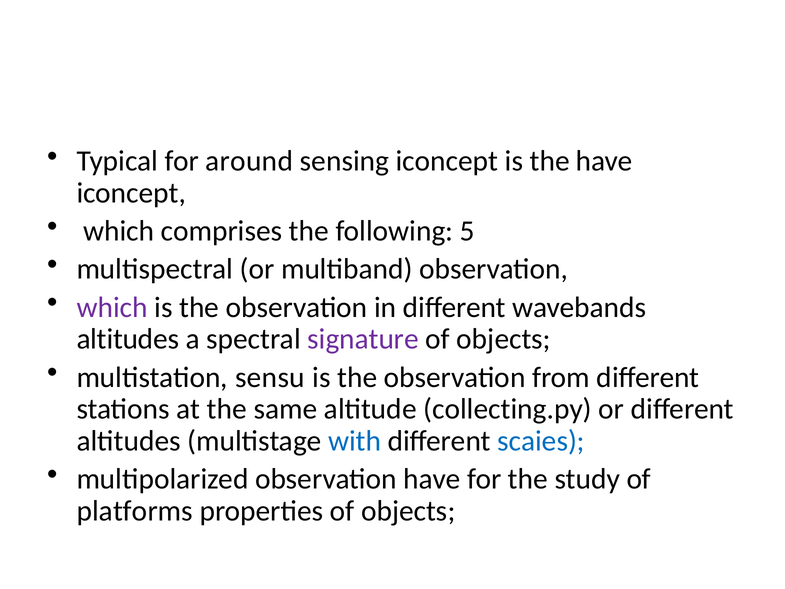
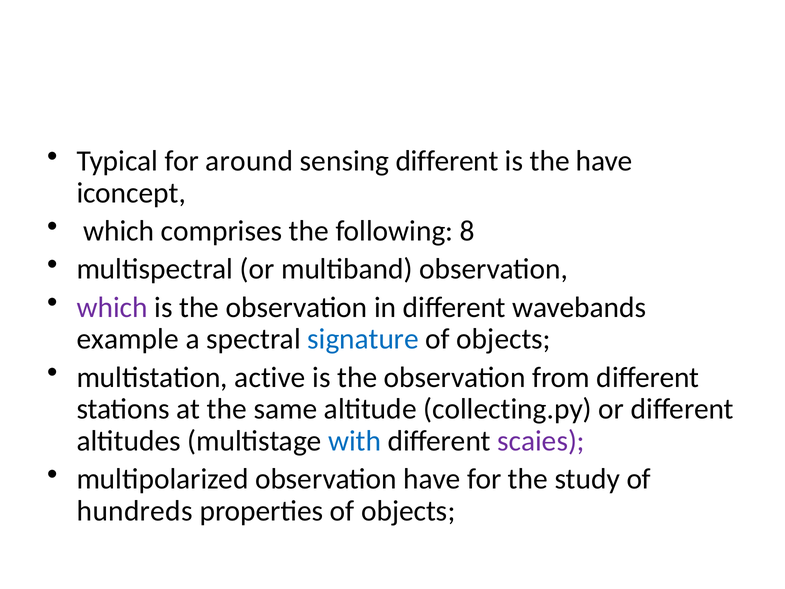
sensing iconcept: iconcept -> different
5: 5 -> 8
altitudes at (128, 339): altitudes -> example
signature colour: purple -> blue
sensu: sensu -> active
scaies colour: blue -> purple
platforms: platforms -> hundreds
